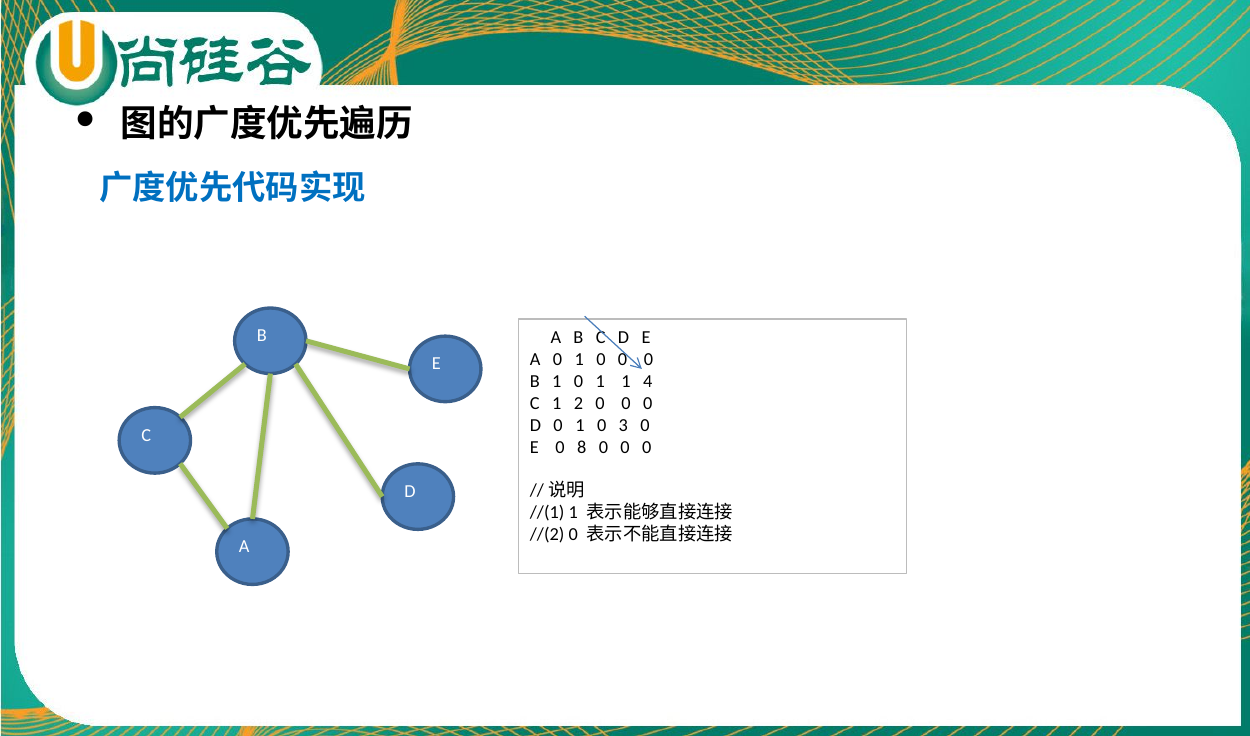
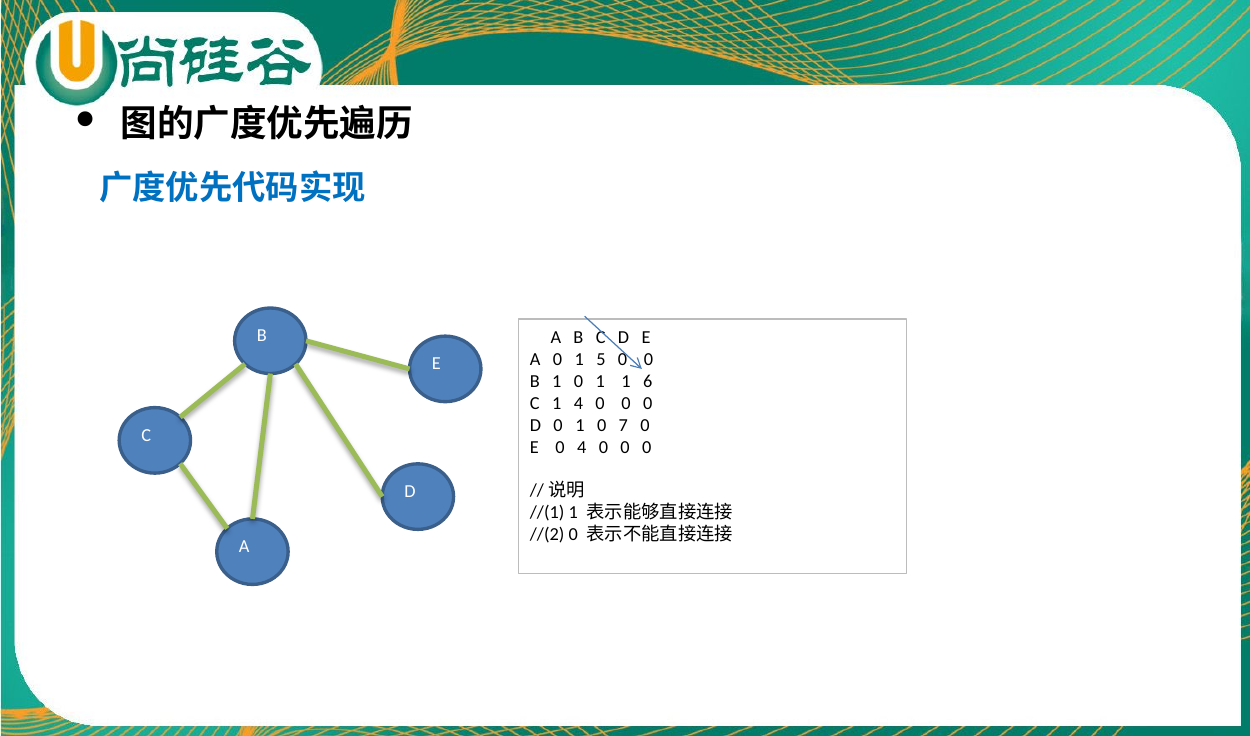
A 0 1 0: 0 -> 5
4: 4 -> 6
1 2: 2 -> 4
3: 3 -> 7
0 8: 8 -> 4
